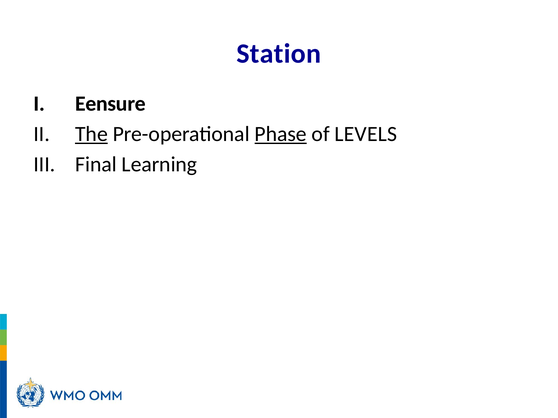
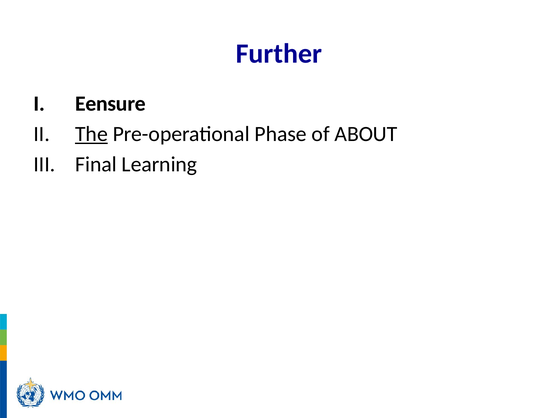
Station: Station -> Further
Phase underline: present -> none
LEVELS: LEVELS -> ABOUT
